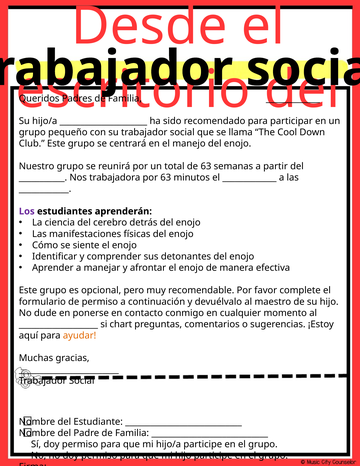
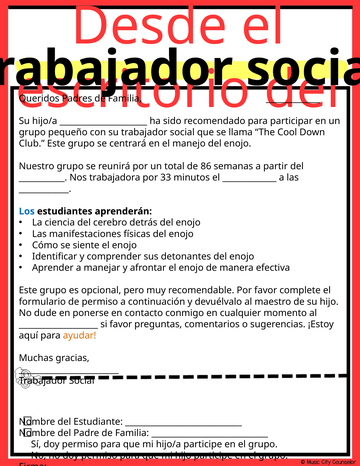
de 63: 63 -> 86
por 63: 63 -> 33
Los colour: purple -> blue
si chart: chart -> favor
